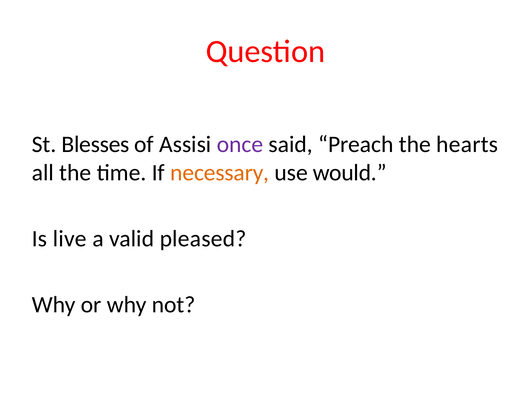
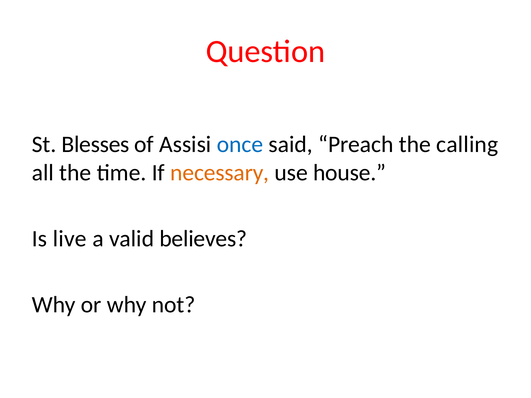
once colour: purple -> blue
hearts: hearts -> calling
would: would -> house
pleased: pleased -> believes
